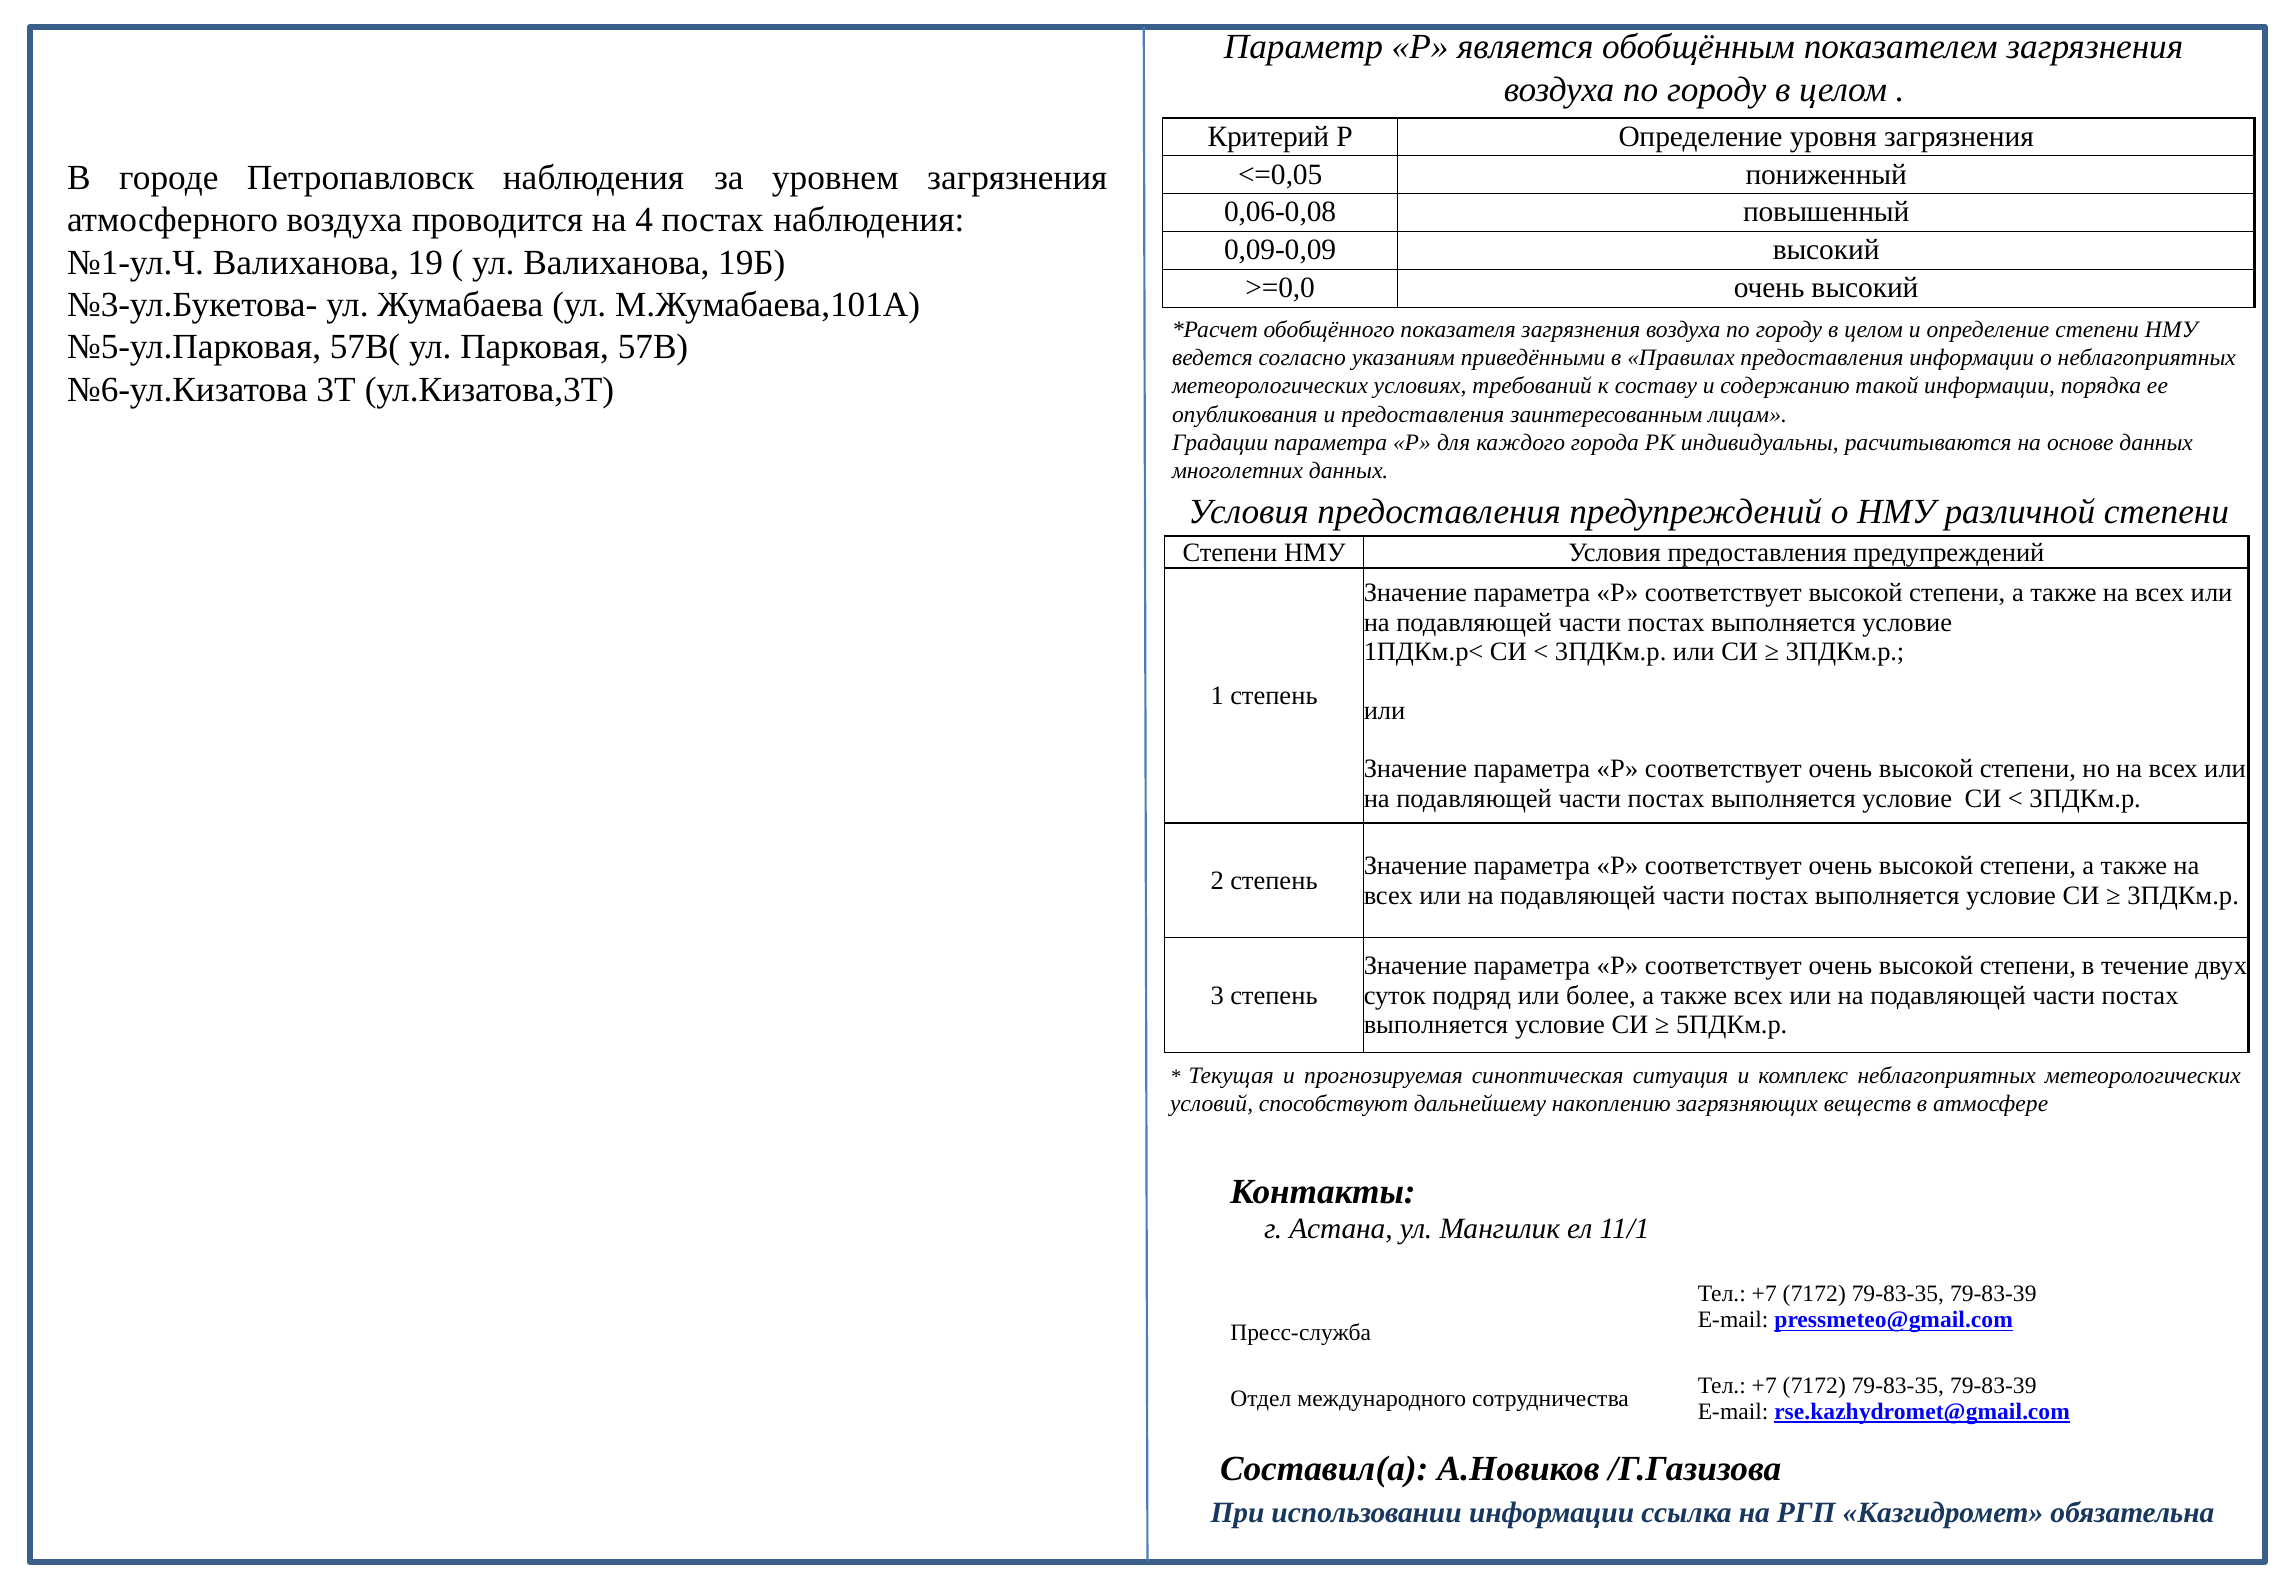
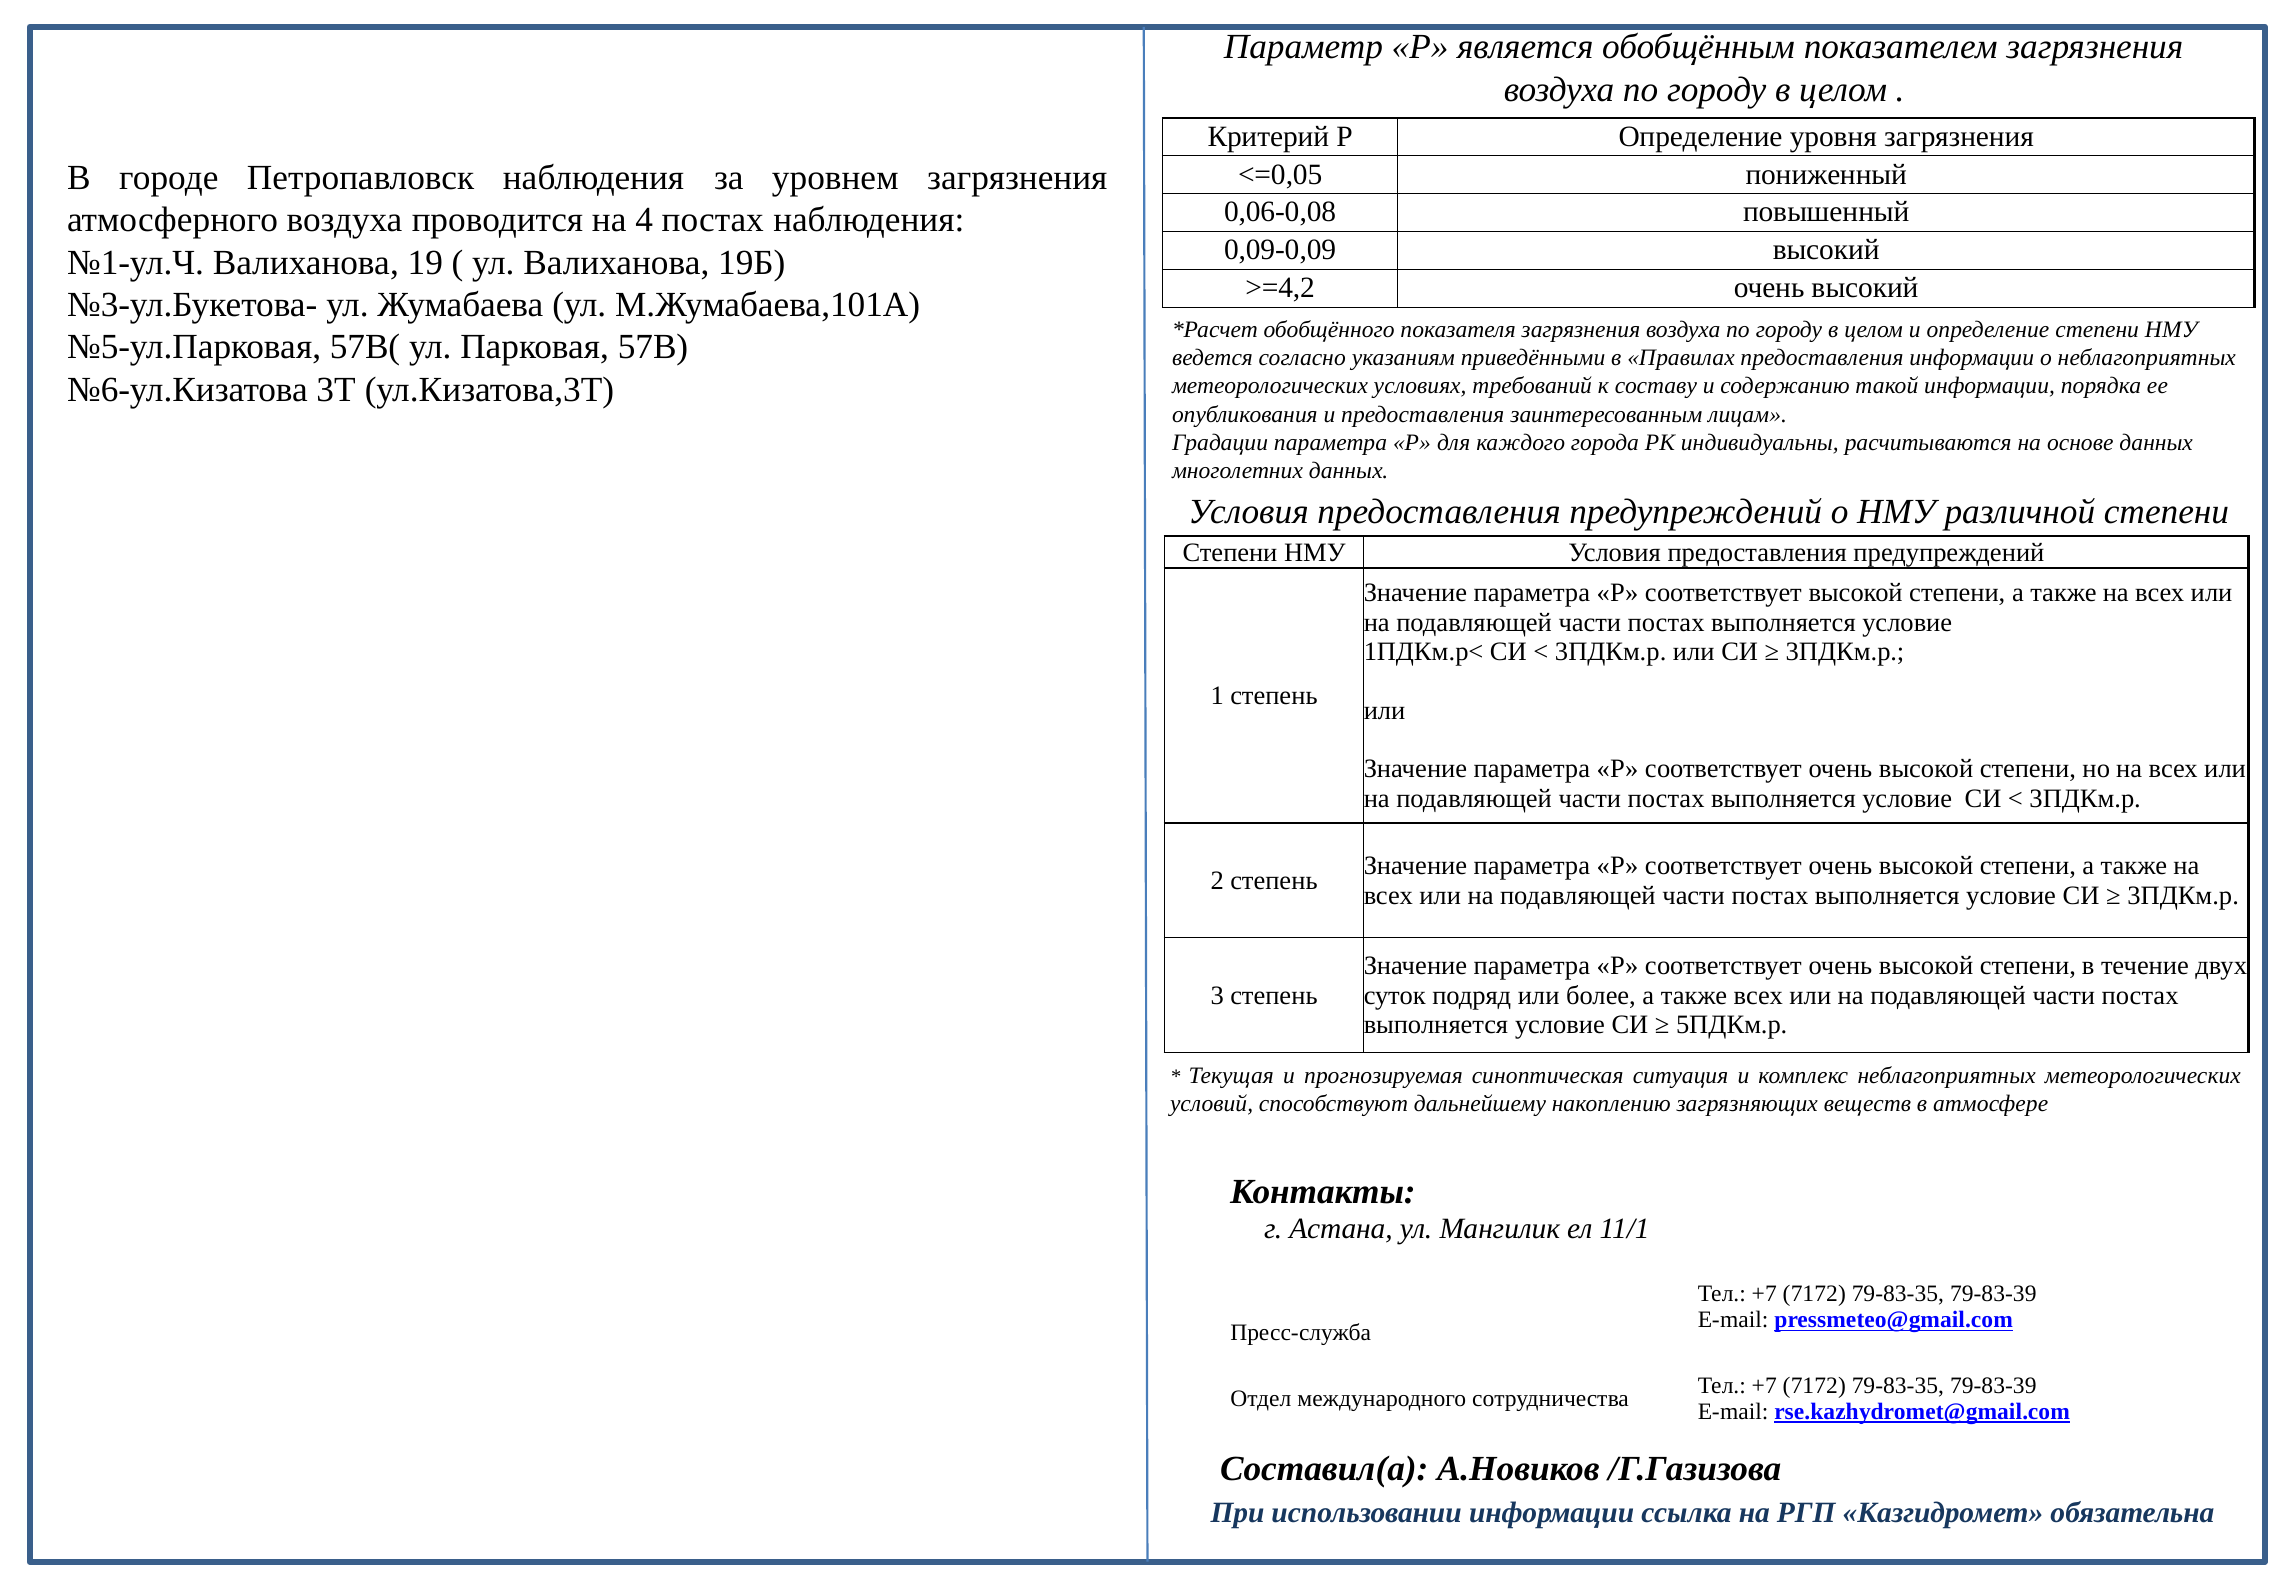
>=0,0: >=0,0 -> >=4,2
